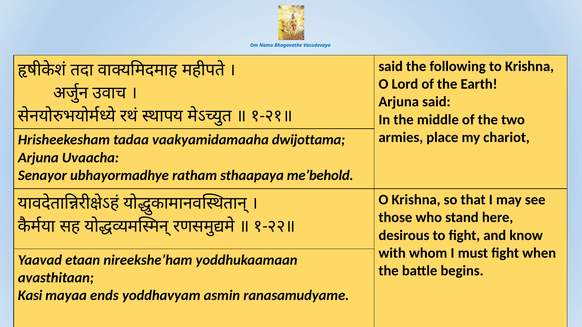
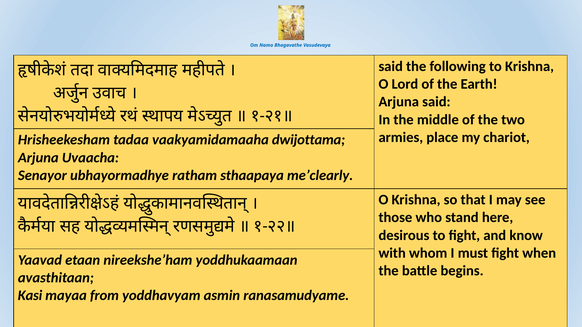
me’behold: me’behold -> me’clearly
ends: ends -> from
